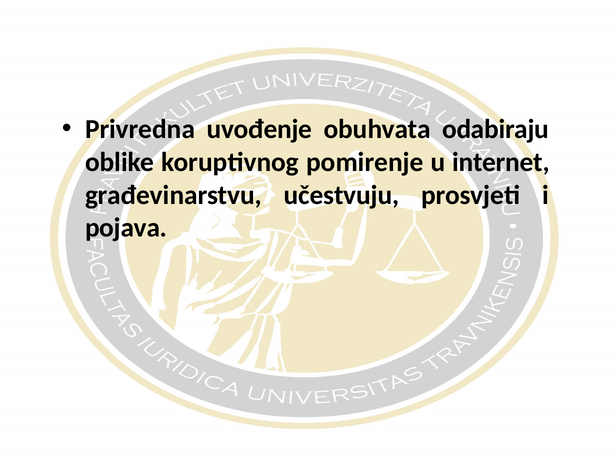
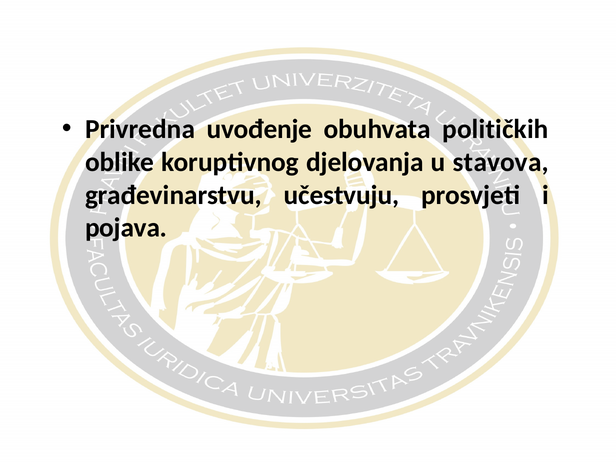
odabiraju: odabiraju -> političkih
pomirenje: pomirenje -> djelovanja
internet: internet -> stavova
